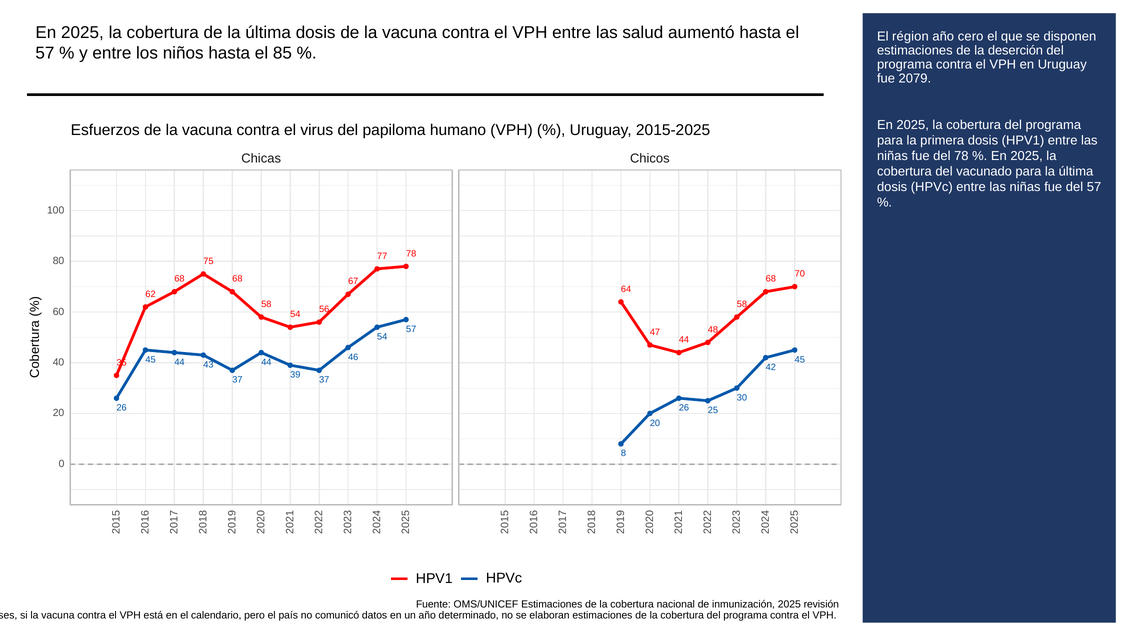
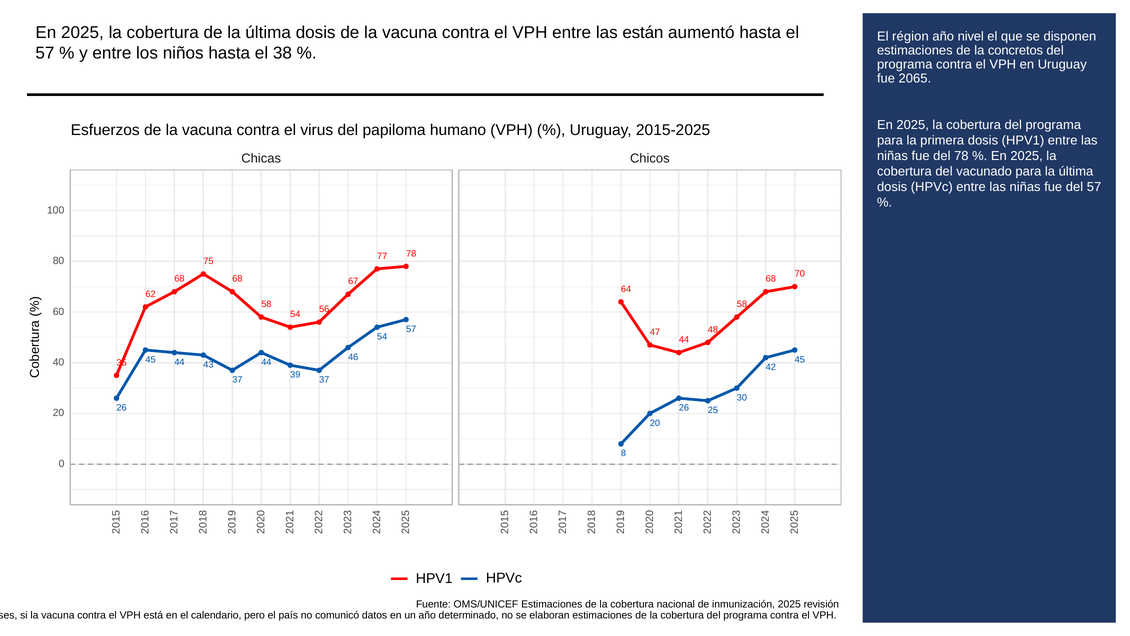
salud: salud -> están
cero: cero -> nivel
deserción: deserción -> concretos
85: 85 -> 38
2079: 2079 -> 2065
